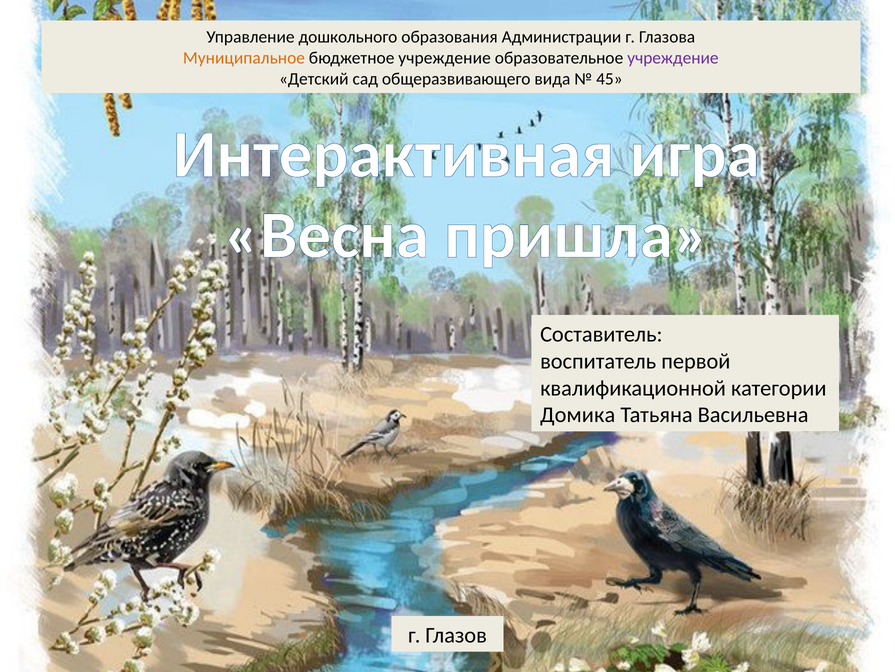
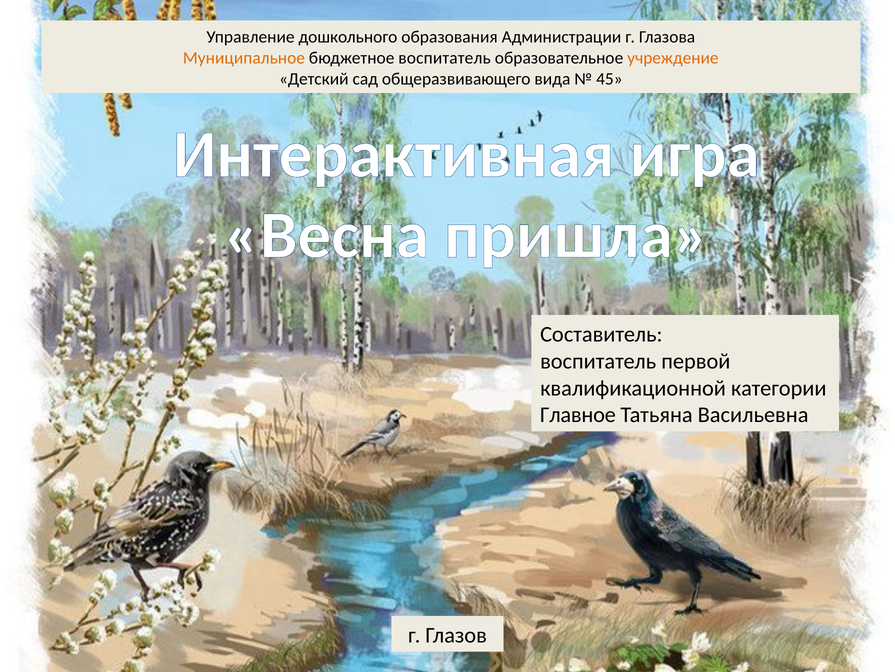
бюджетное учреждение: учреждение -> воспитатель
учреждение at (673, 58) colour: purple -> orange
Домика: Домика -> Главное
